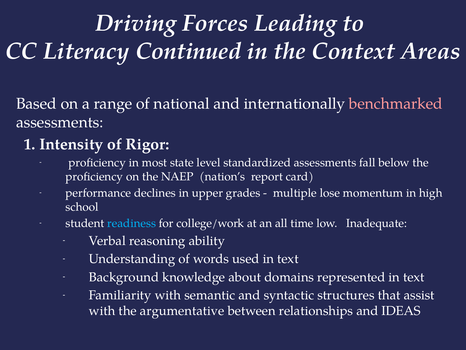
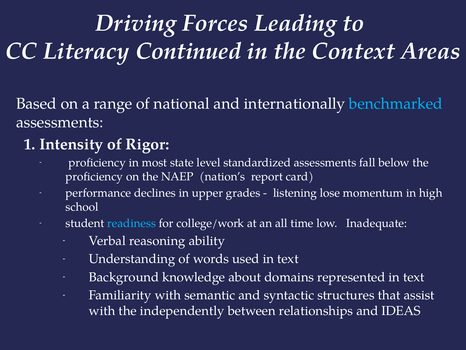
benchmarked colour: pink -> light blue
multiple: multiple -> listening
argumentative: argumentative -> independently
